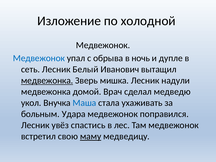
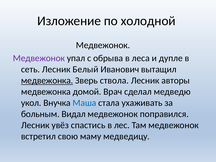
Медвежонок at (39, 58) colour: blue -> purple
ночь: ночь -> леса
мишка: мишка -> ствола
надули: надули -> авторы
Удара: Удара -> Видал
маму underline: present -> none
